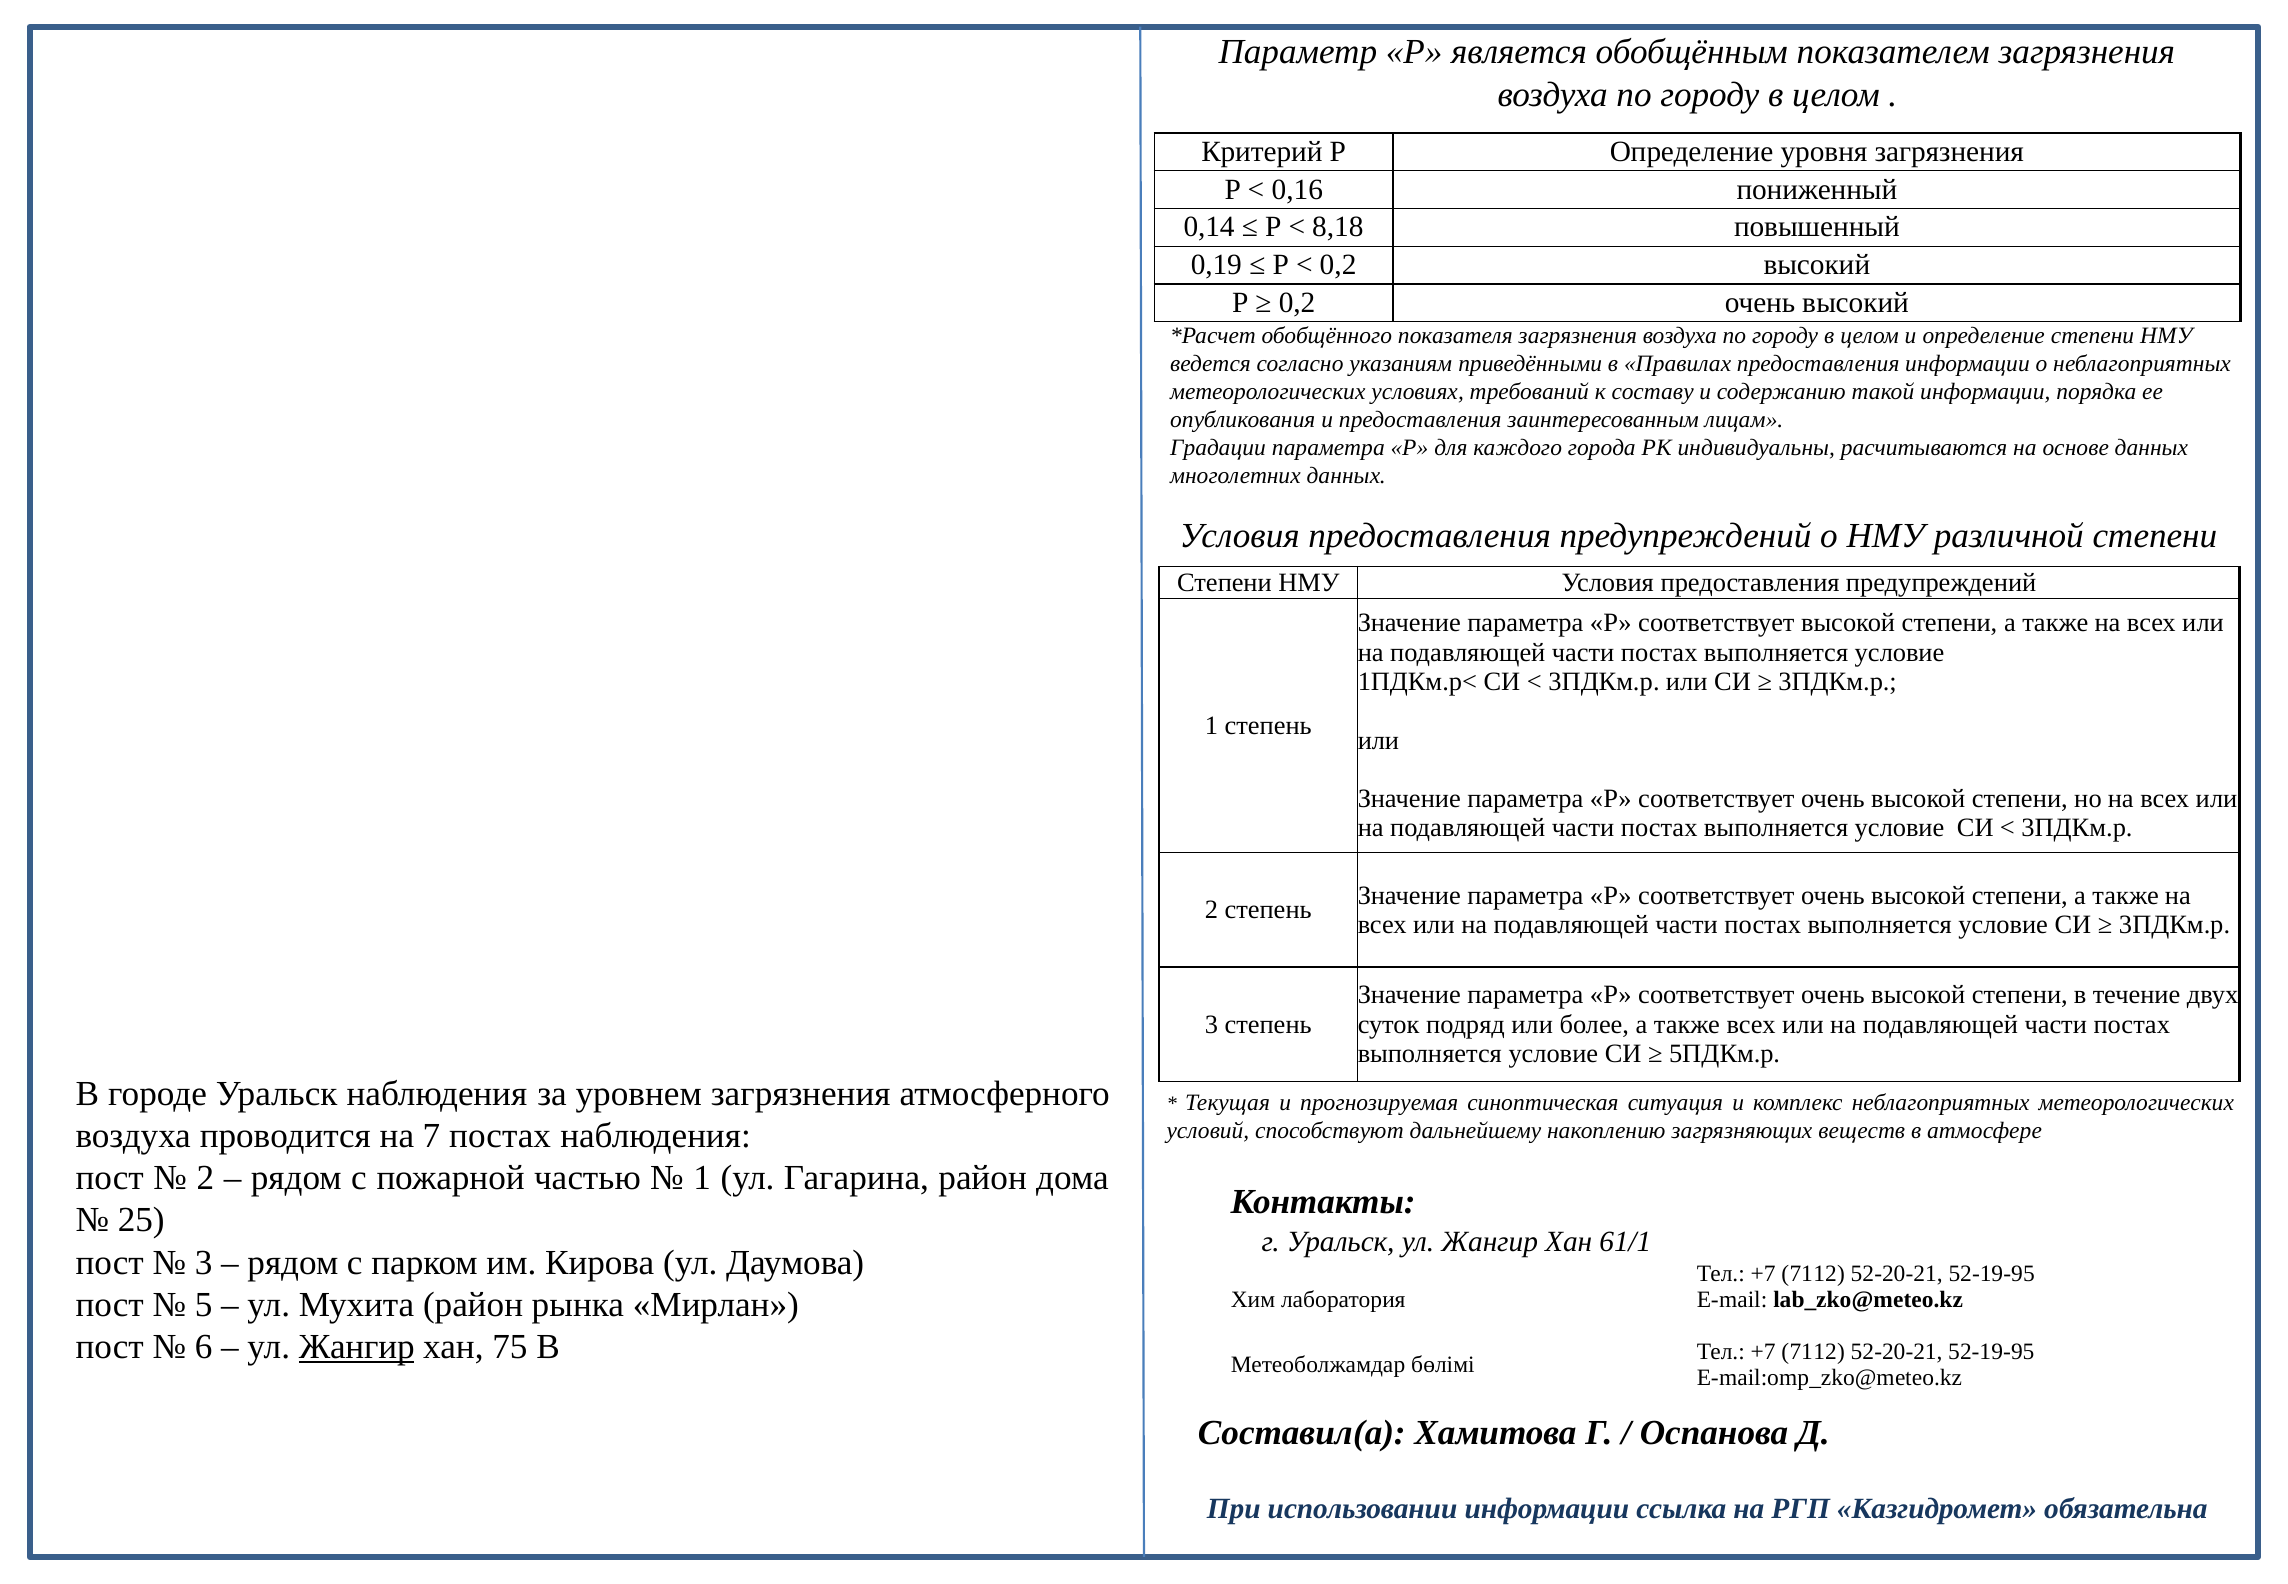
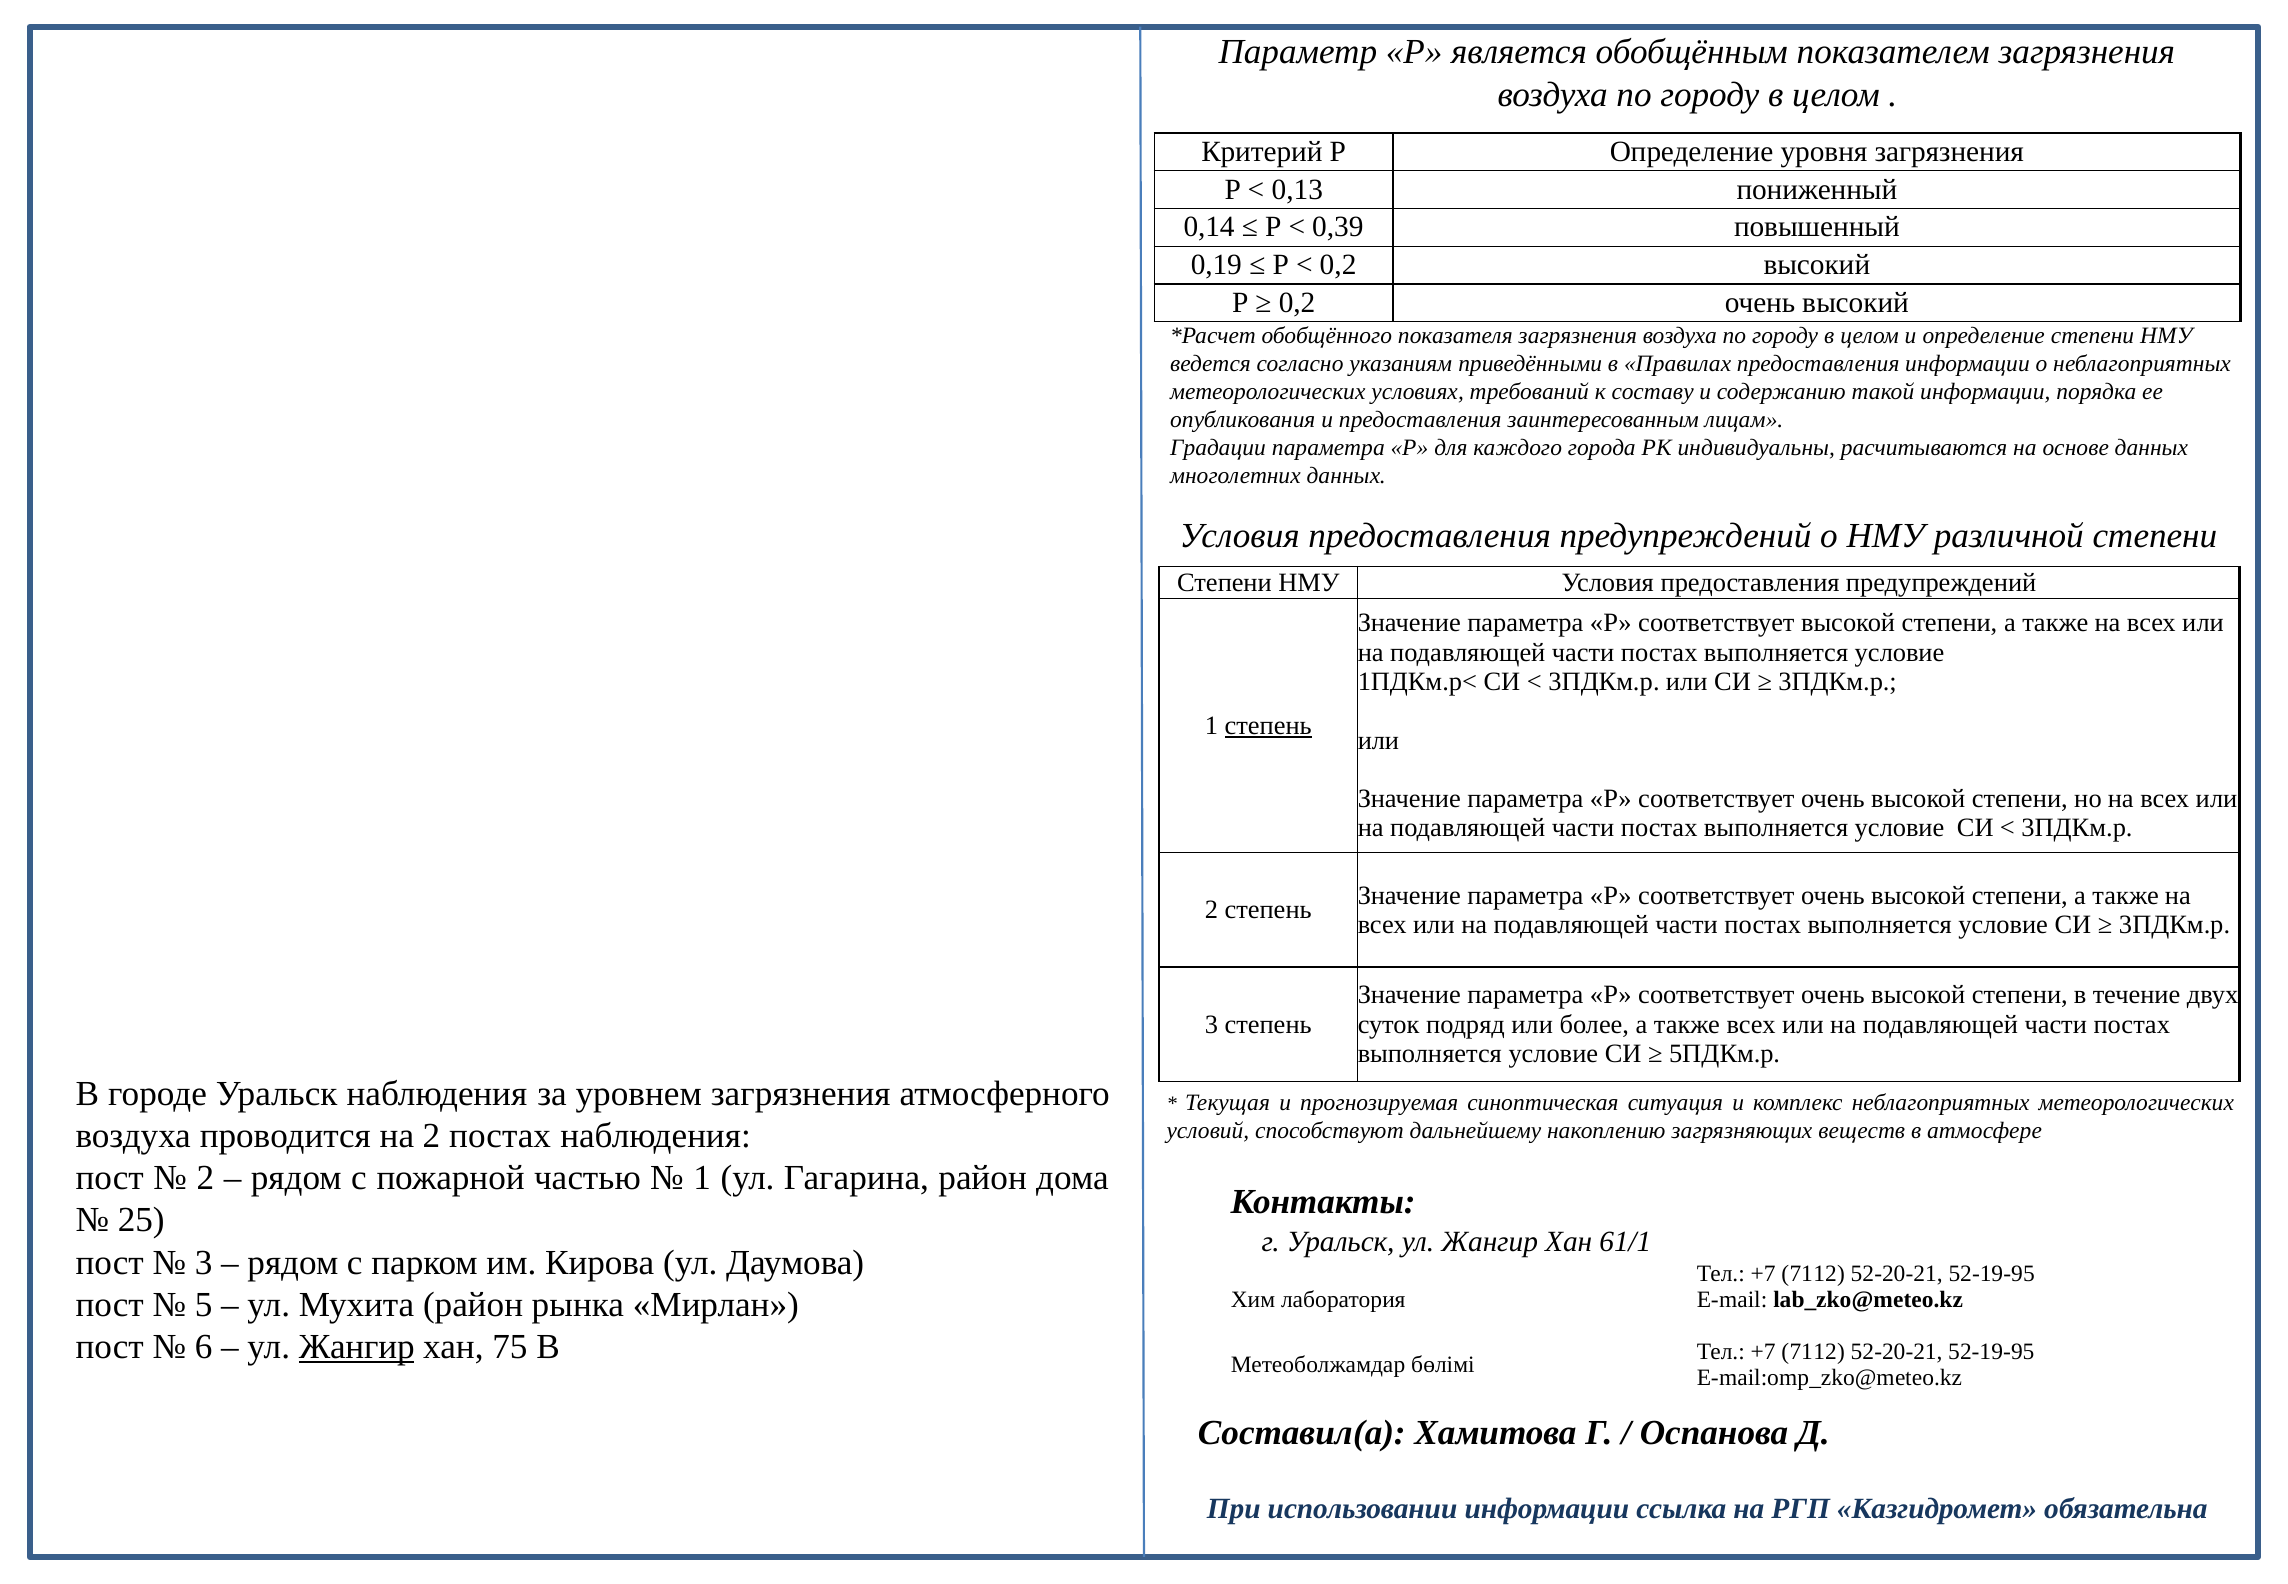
0,16: 0,16 -> 0,13
8,18: 8,18 -> 0,39
степень at (1268, 726) underline: none -> present
на 7: 7 -> 2
